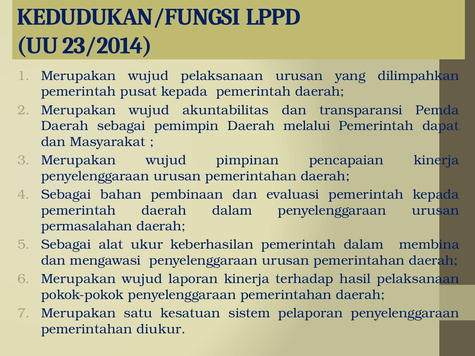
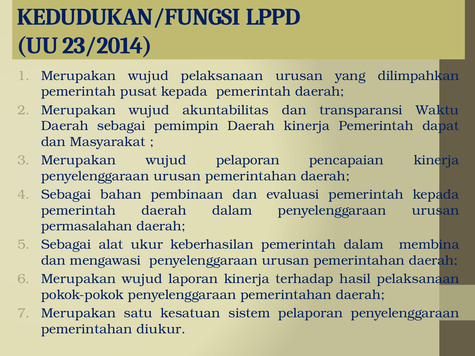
Pemda: Pemda -> Waktu
Daerah melalui: melalui -> kinerja
wujud pimpinan: pimpinan -> pelaporan
